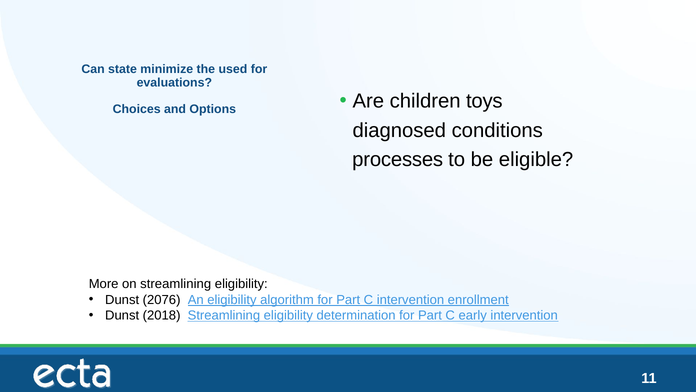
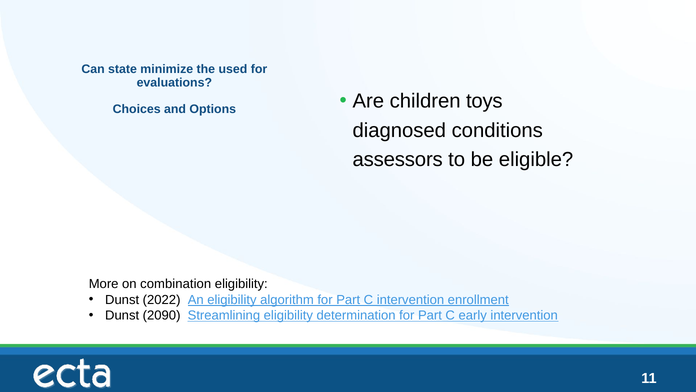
processes: processes -> assessors
on streamlining: streamlining -> combination
2076: 2076 -> 2022
2018: 2018 -> 2090
